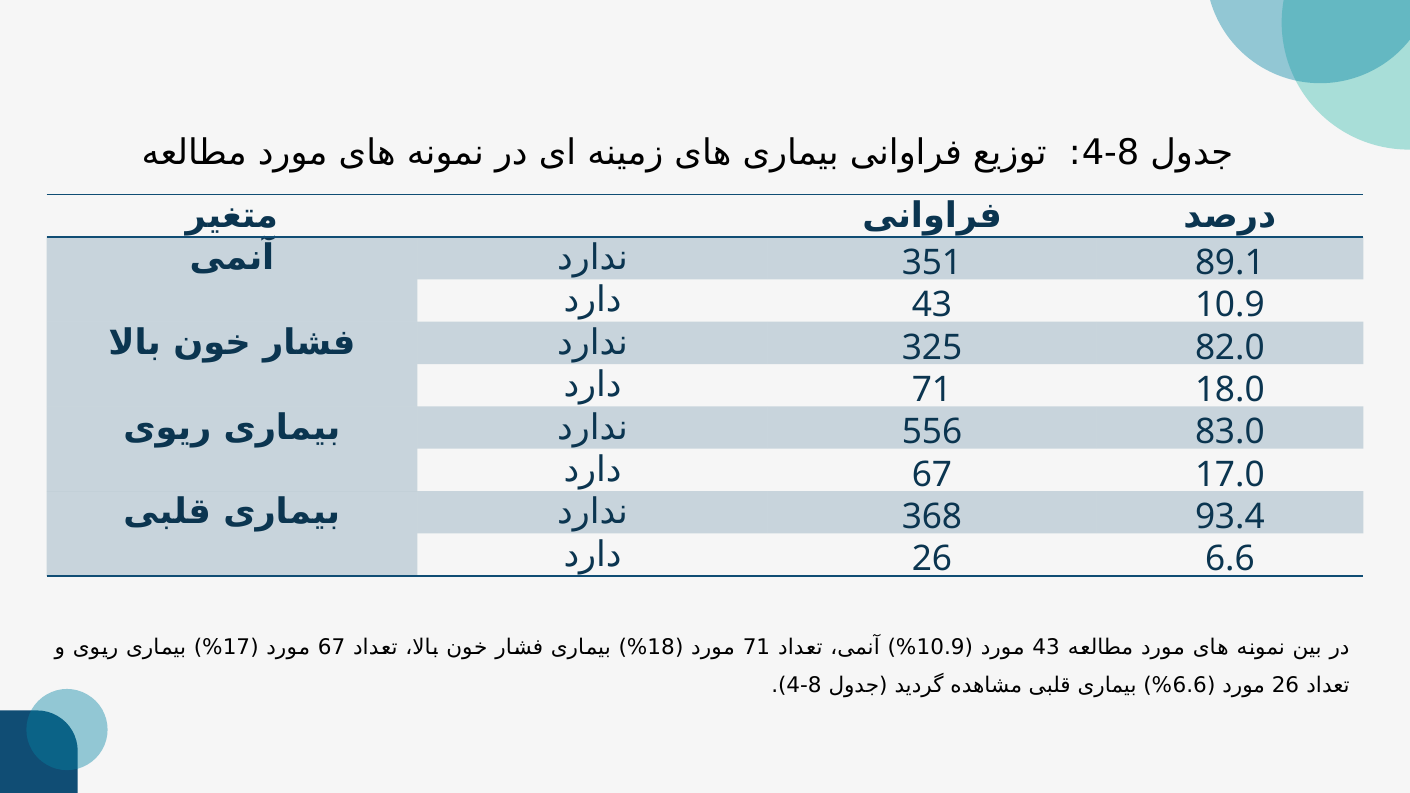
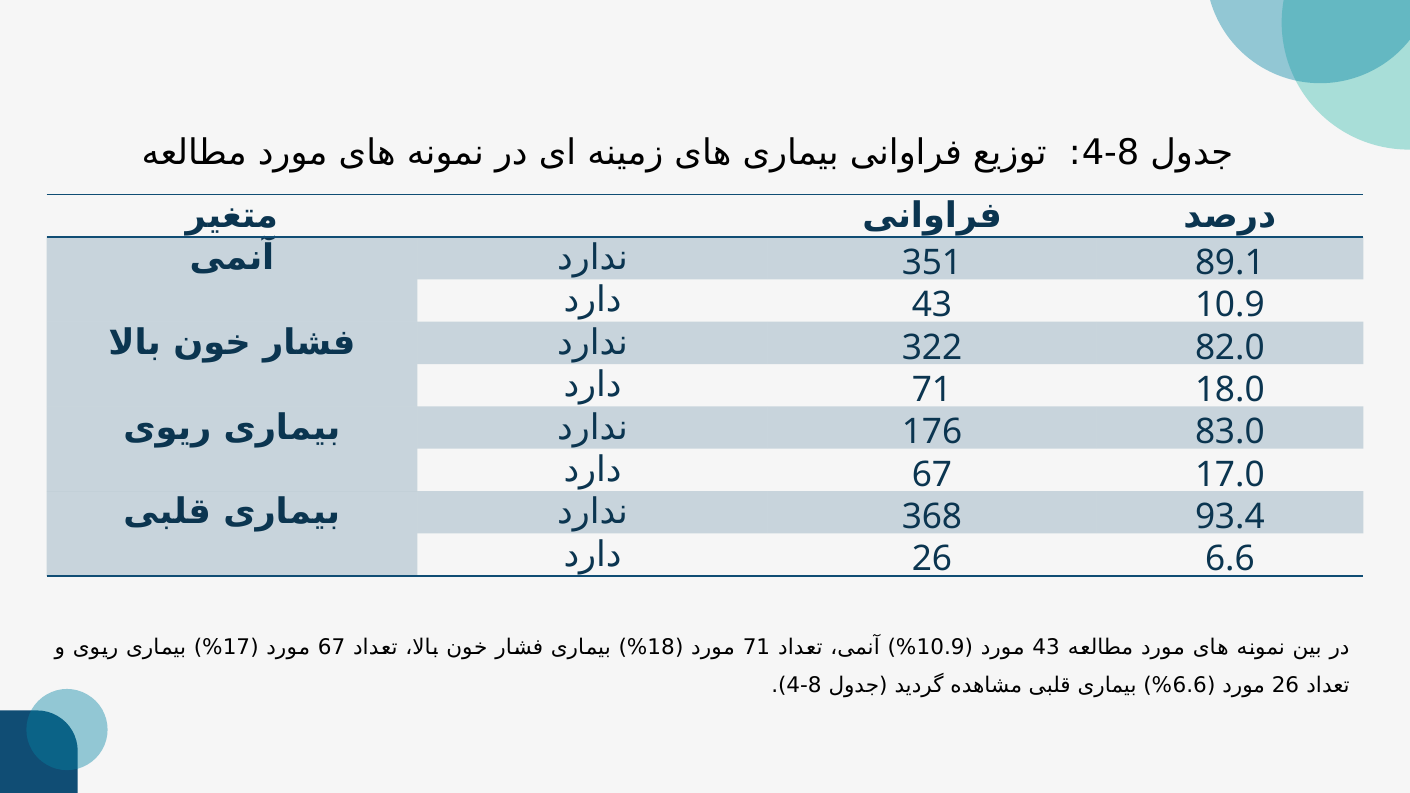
325: 325 -> 322
556: 556 -> 176
